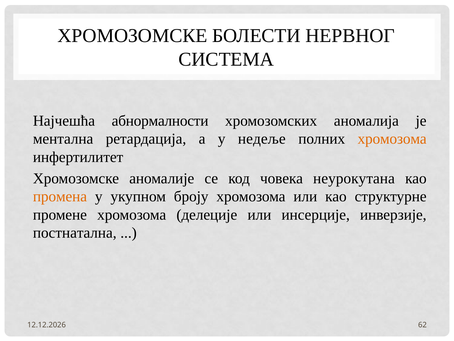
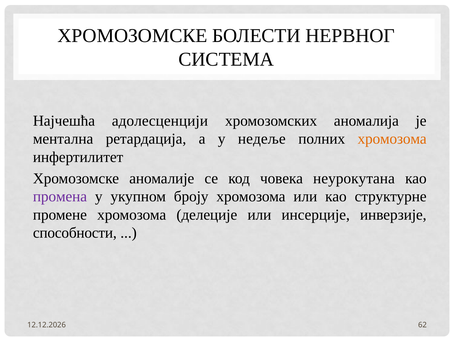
абнормалности: абнормалности -> адолесценцији
промена colour: orange -> purple
постнатална: постнатална -> способности
